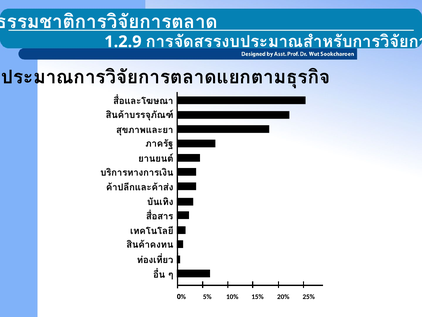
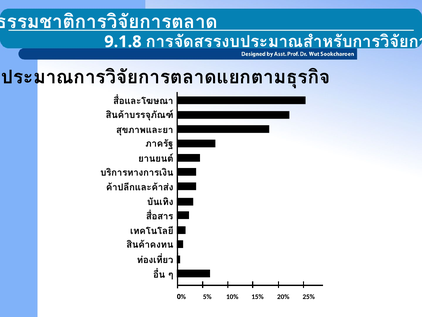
1.2.9: 1.2.9 -> 9.1.8
